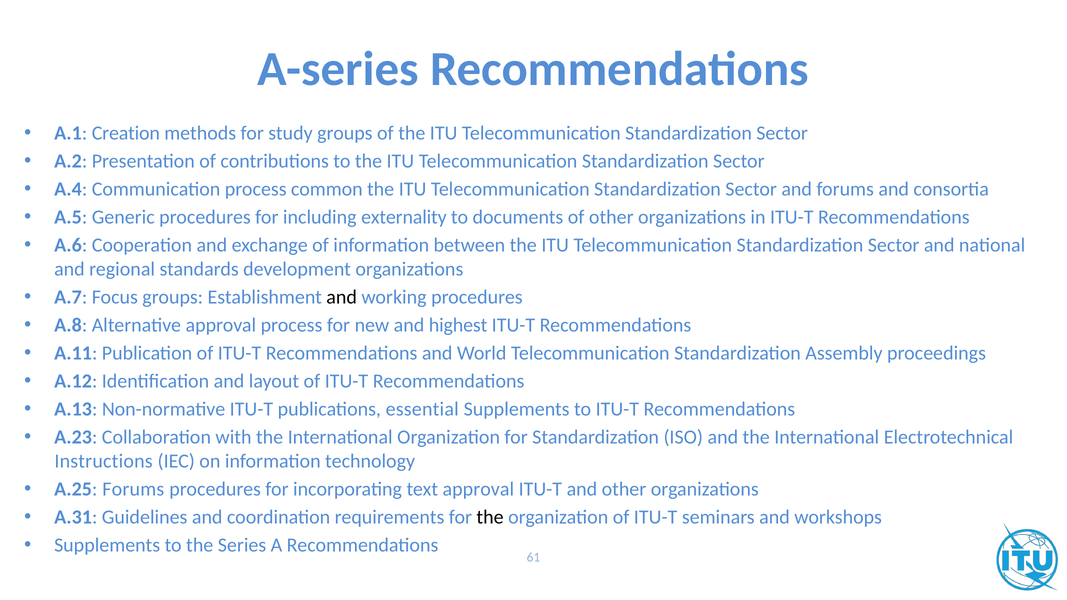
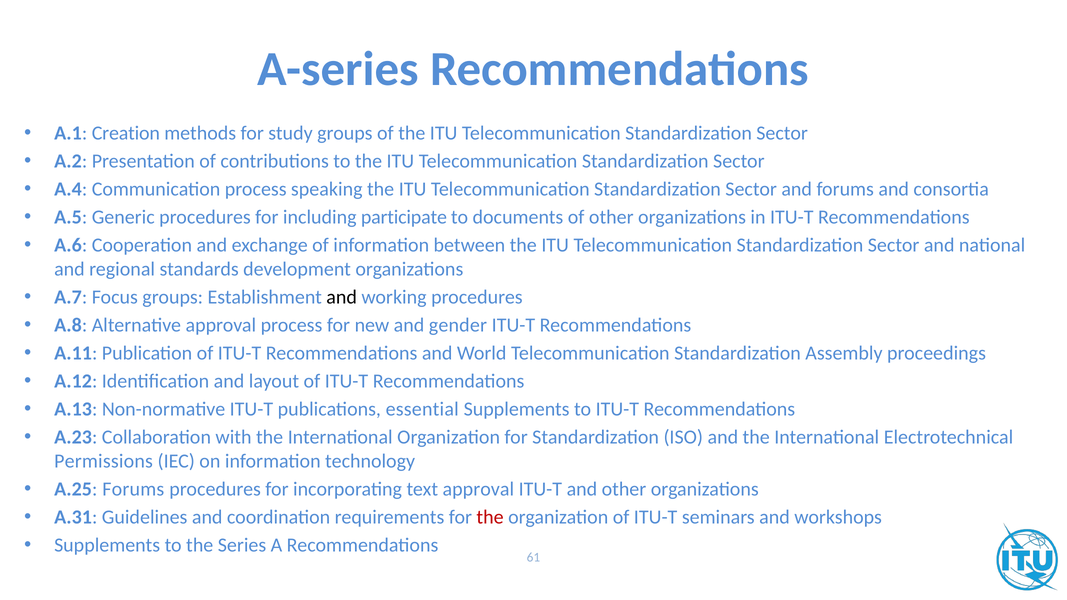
common: common -> speaking
externality: externality -> participate
highest: highest -> gender
Instructions: Instructions -> Permissions
the at (490, 517) colour: black -> red
